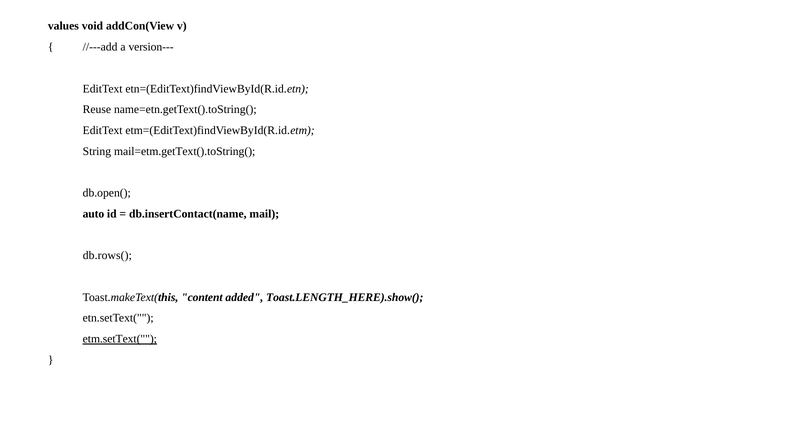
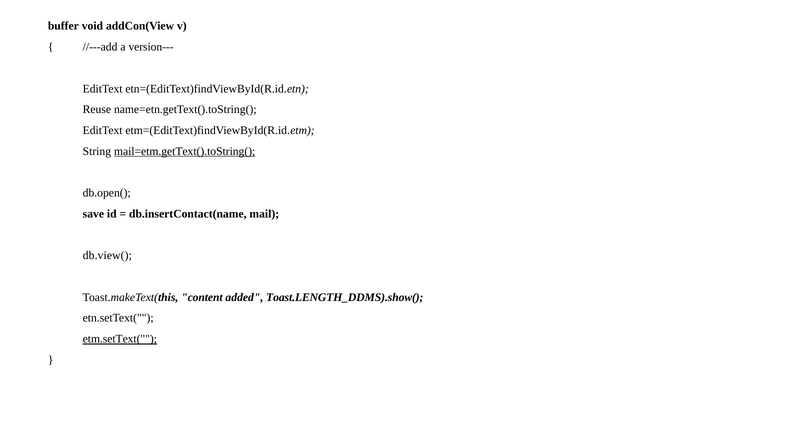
values: values -> buffer
mail=etm.getText().toString( underline: none -> present
auto: auto -> save
db.rows(: db.rows( -> db.view(
Toast.LENGTH_HERE).show(: Toast.LENGTH_HERE).show( -> Toast.LENGTH_DDMS).show(
